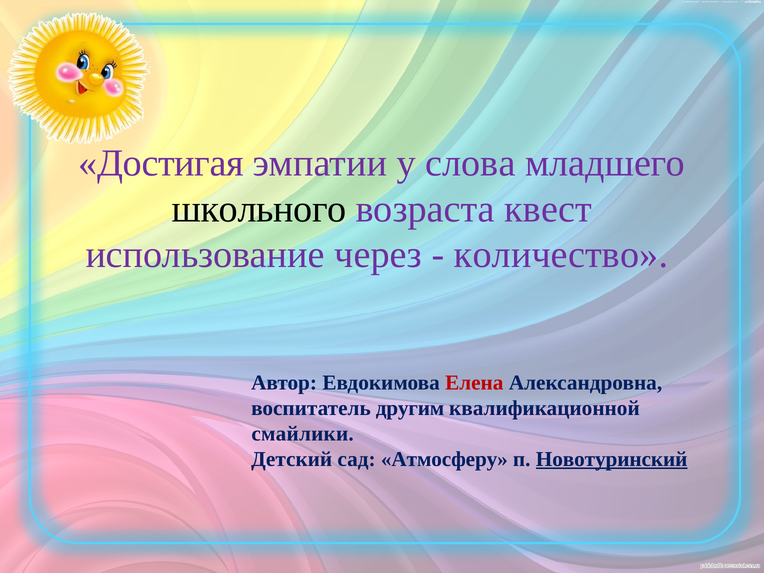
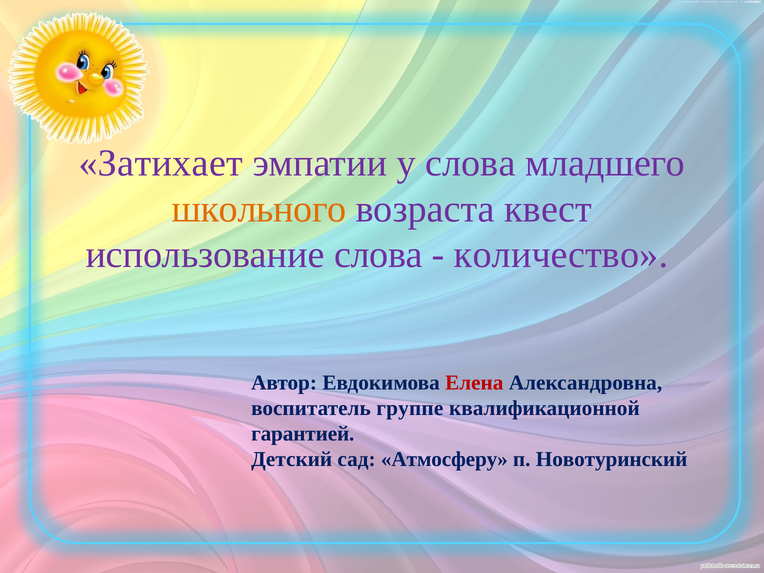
Достигая: Достигая -> Затихает
школьного colour: black -> orange
использование через: через -> слова
другим: другим -> группе
смайлики: смайлики -> гарантией
Новотуринский underline: present -> none
